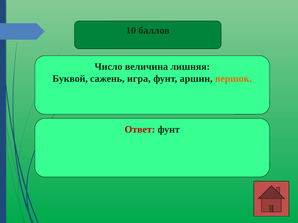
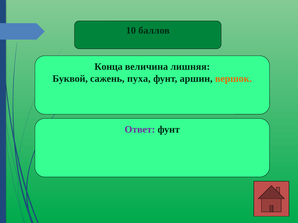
Число: Число -> Конца
игра: игра -> пуха
Ответ colour: red -> purple
